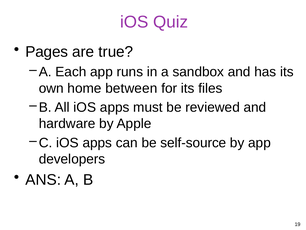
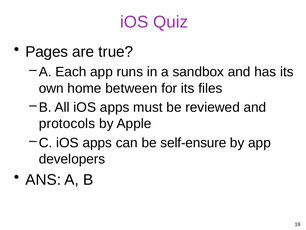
hardware: hardware -> protocols
self-source: self-source -> self-ensure
